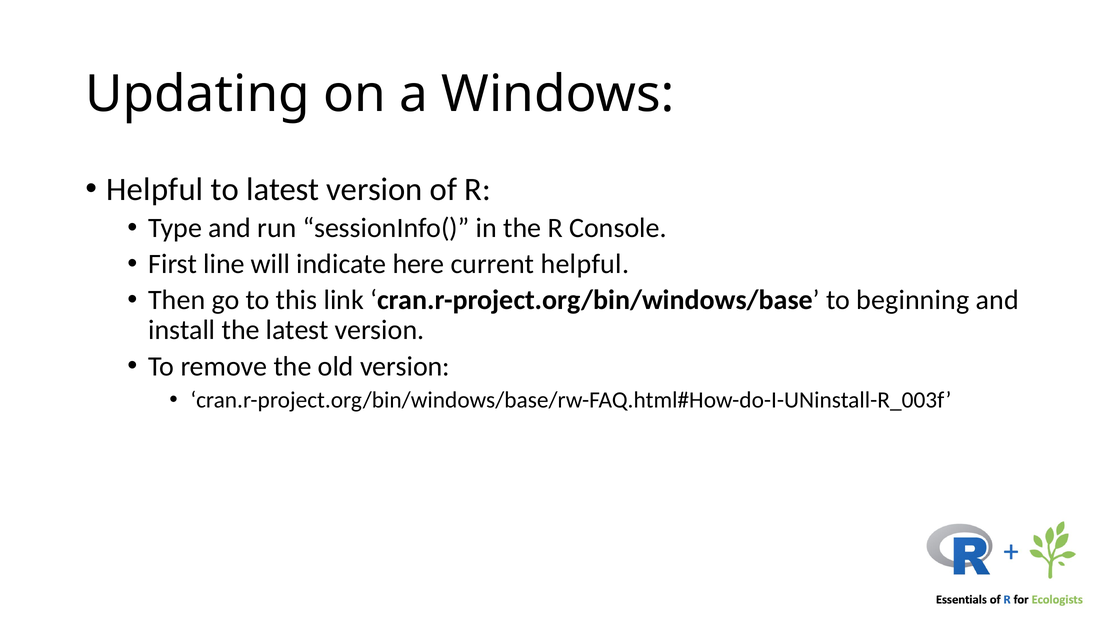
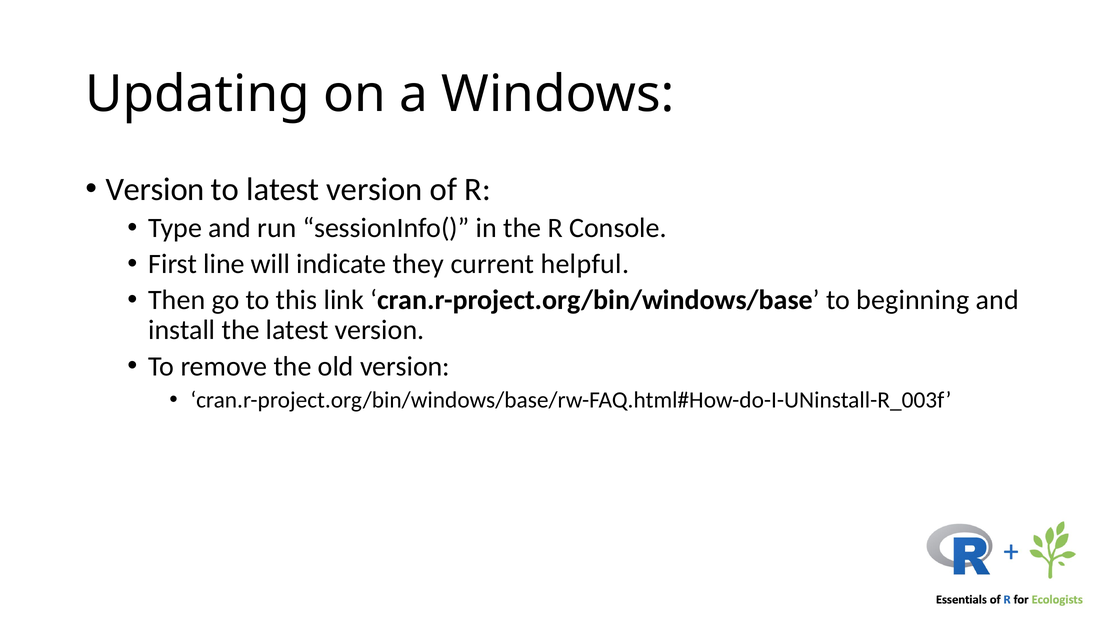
Helpful at (155, 189): Helpful -> Version
here: here -> they
